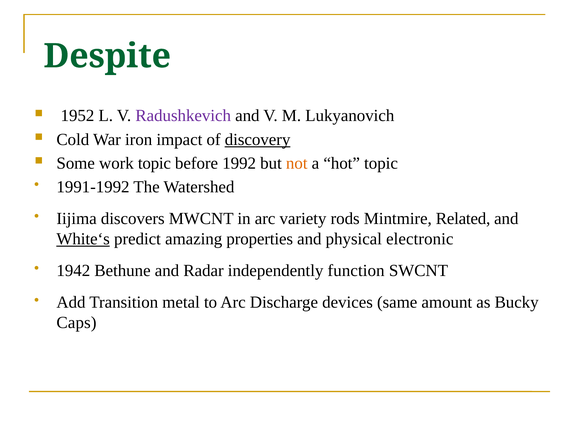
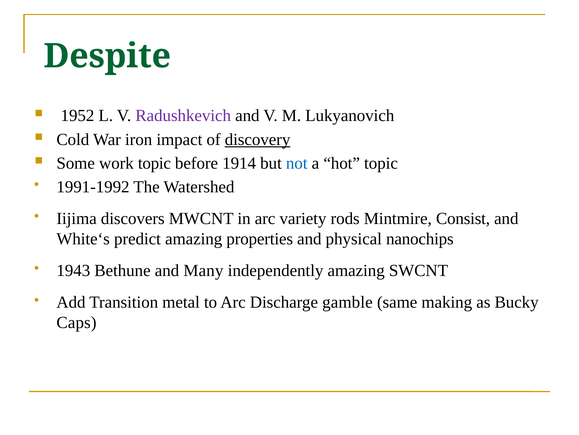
1992: 1992 -> 1914
not colour: orange -> blue
Related: Related -> Consist
White‘s underline: present -> none
electronic: electronic -> nanochips
1942: 1942 -> 1943
Radar: Radar -> Many
independently function: function -> amazing
devices: devices -> gamble
amount: amount -> making
